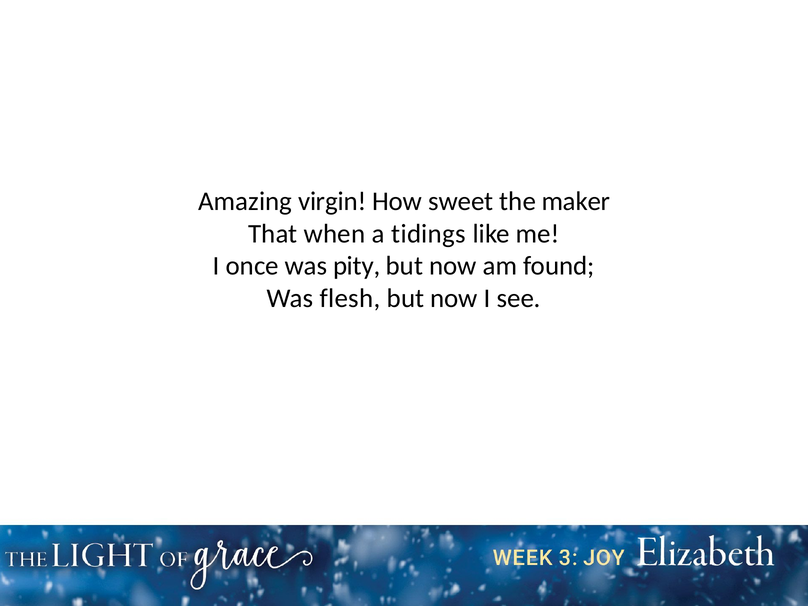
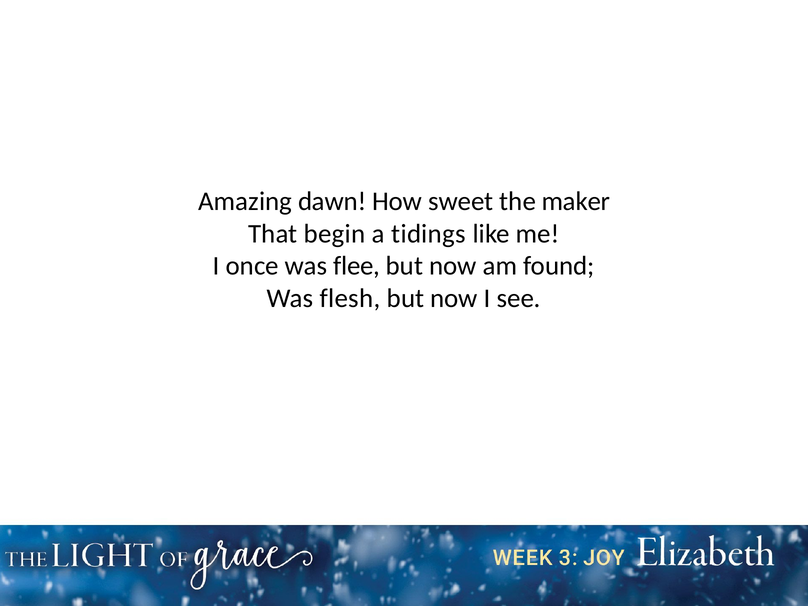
virgin: virgin -> dawn
when: when -> begin
pity: pity -> flee
